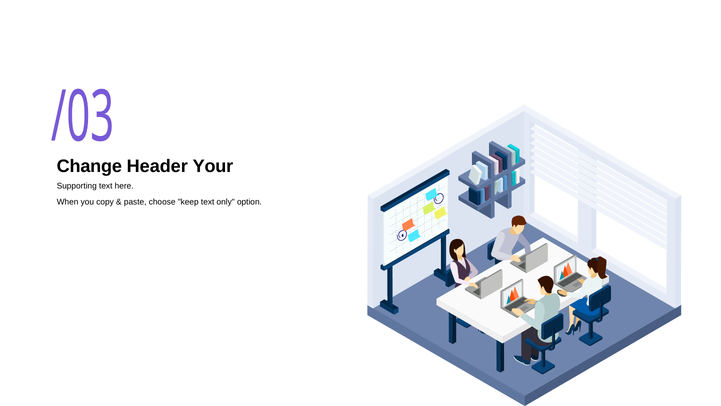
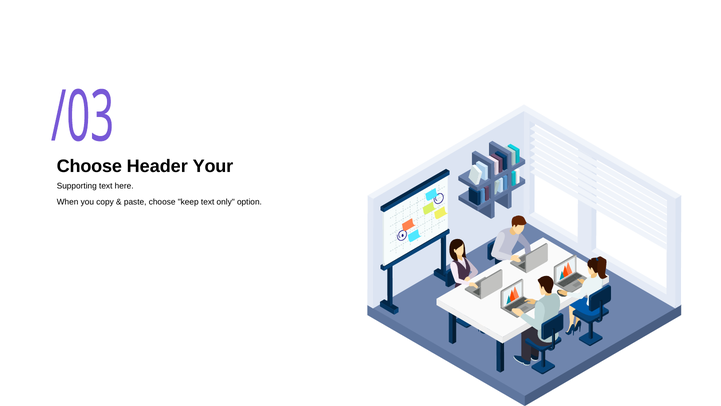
Change at (89, 166): Change -> Choose
